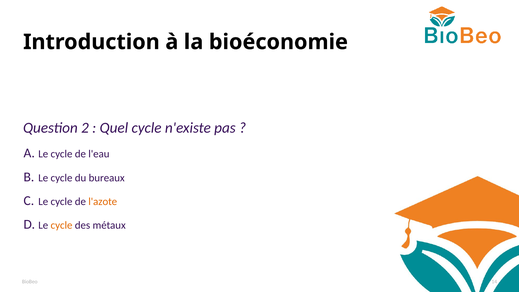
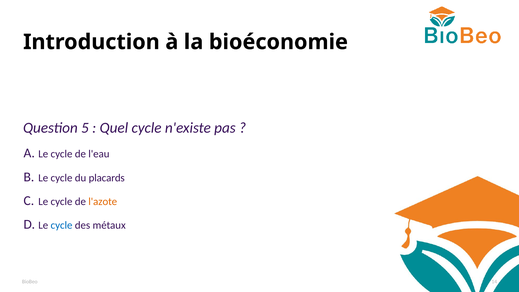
2: 2 -> 5
bureaux: bureaux -> placards
cycle at (62, 225) colour: orange -> blue
